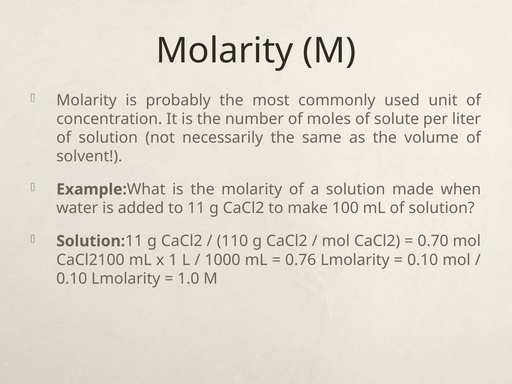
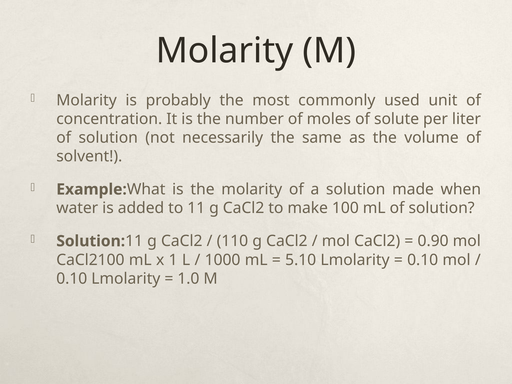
0.70: 0.70 -> 0.90
0.76: 0.76 -> 5.10
